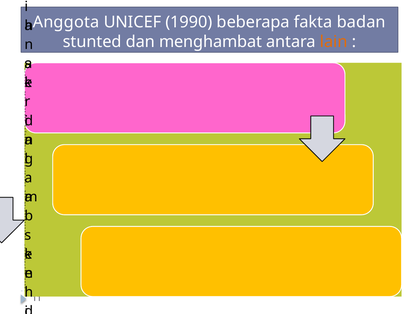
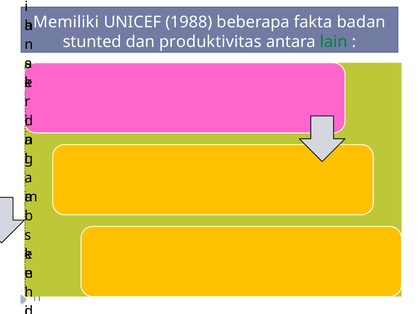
Anggota: Anggota -> Memiliki
1990: 1990 -> 1988
menghambat: menghambat -> produktivitas
lain colour: orange -> green
